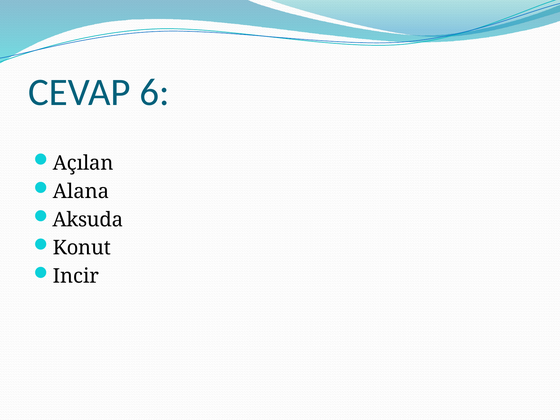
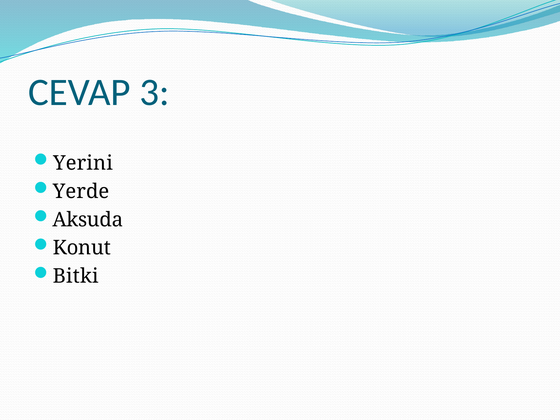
6: 6 -> 3
Açılan: Açılan -> Yerini
Alana: Alana -> Yerde
Incir: Incir -> Bitki
